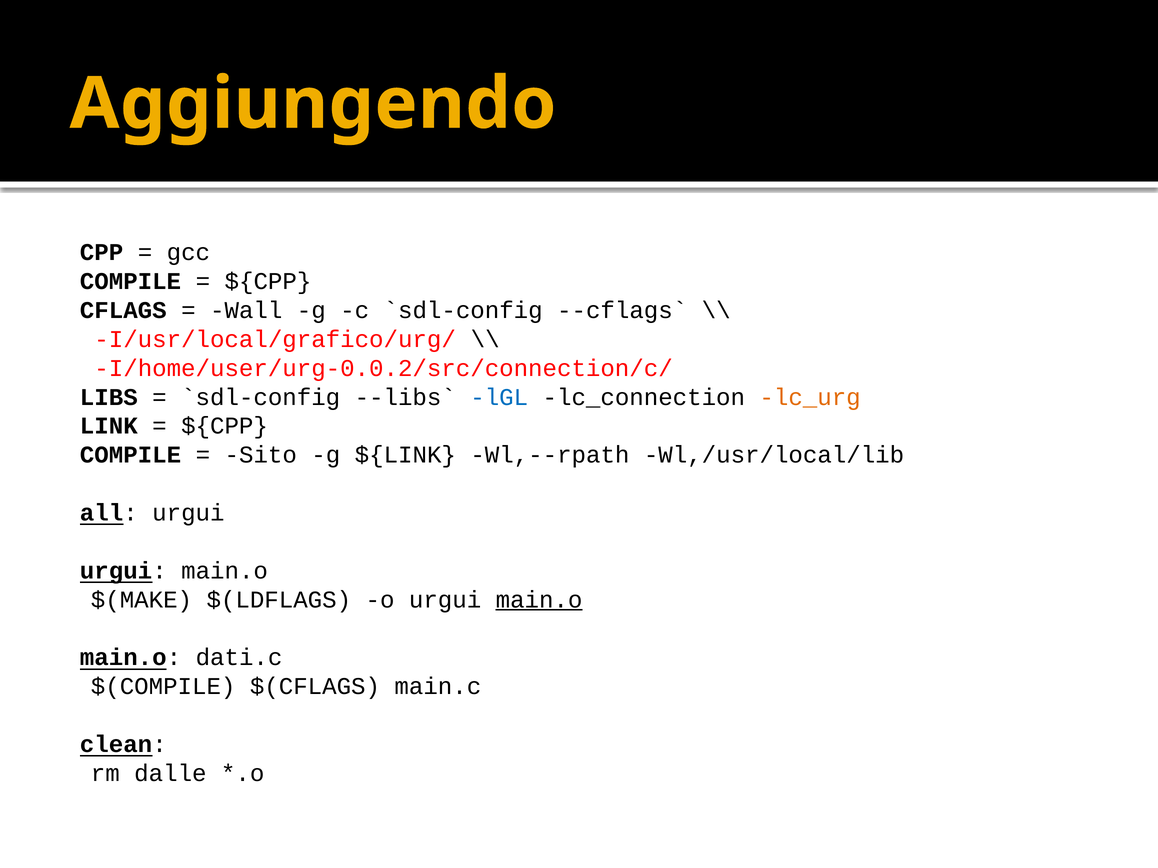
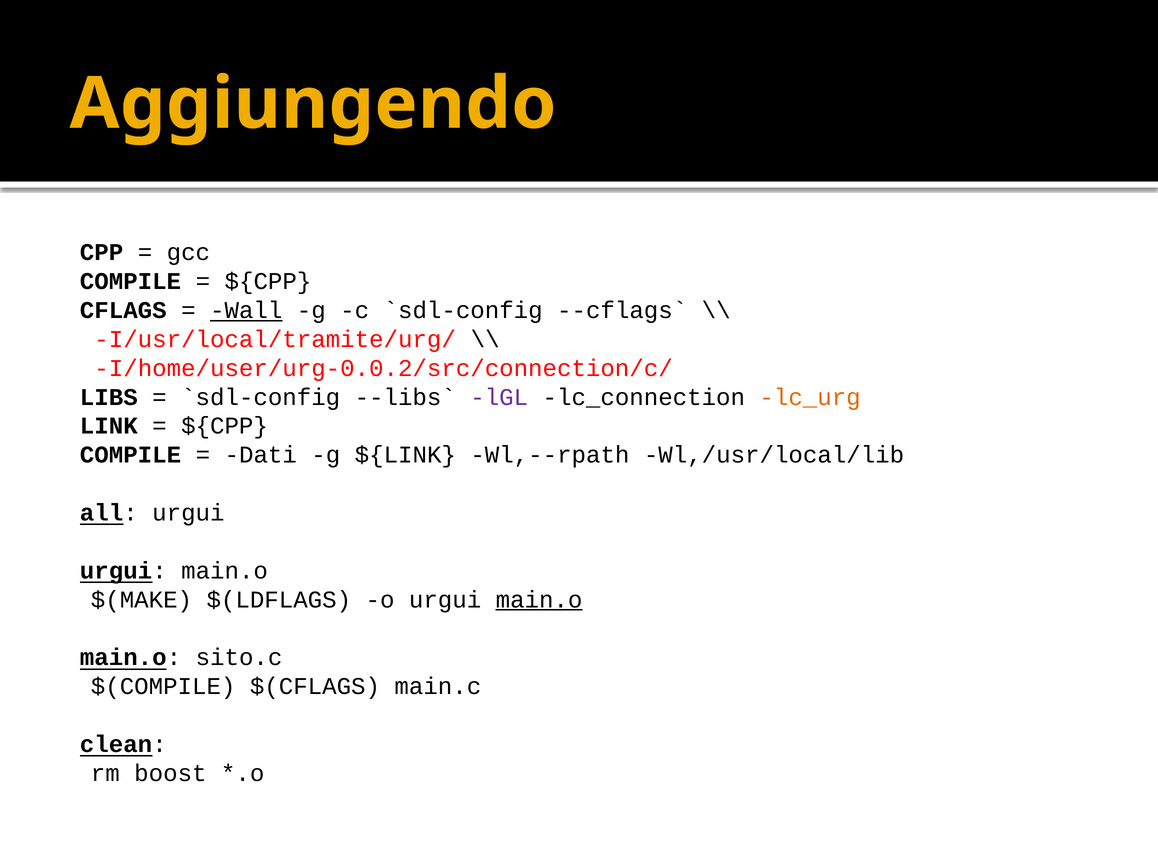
Wall underline: none -> present
I/usr/local/grafico/urg/: I/usr/local/grafico/urg/ -> I/usr/local/tramite/urg/
lGL colour: blue -> purple
Sito: Sito -> Dati
dati.c: dati.c -> sito.c
dalle: dalle -> boost
